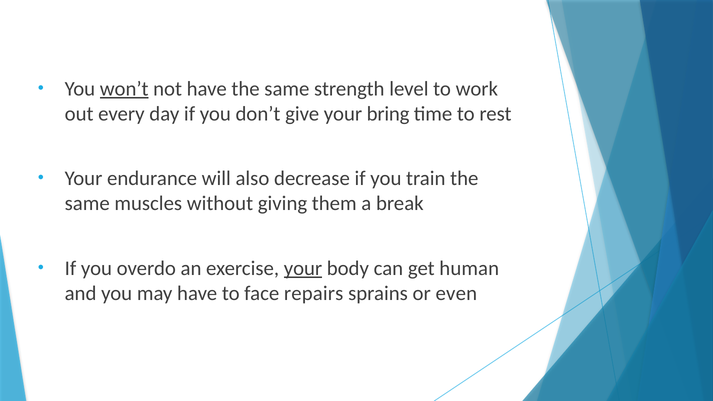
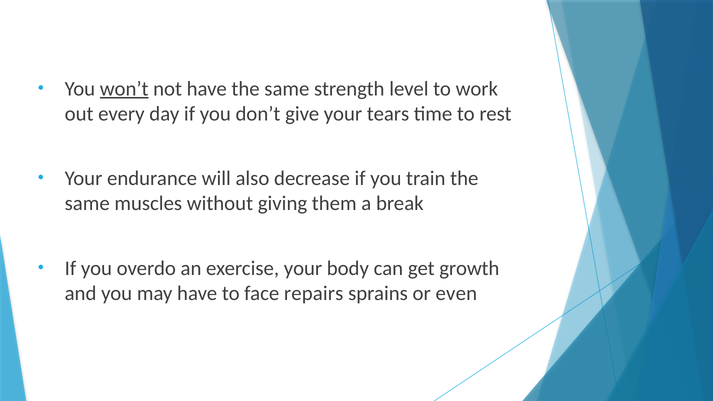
bring: bring -> tears
your at (303, 268) underline: present -> none
human: human -> growth
